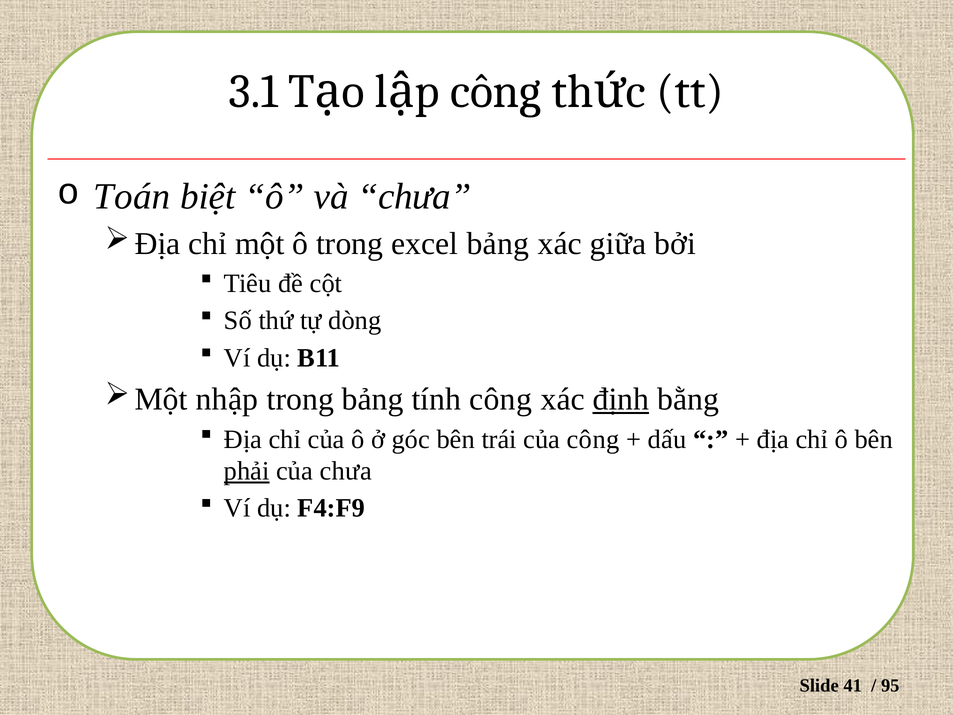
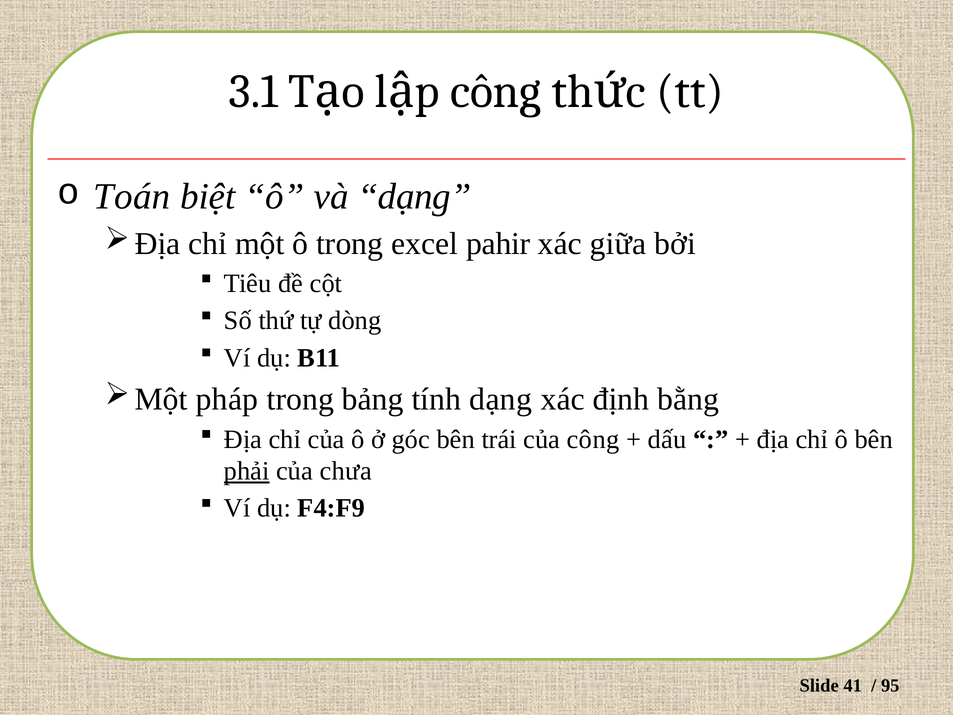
và chưa: chưa -> dạng
excel bảng: bảng -> pahir
nhập: nhập -> pháp
tính công: công -> dạng
định underline: present -> none
